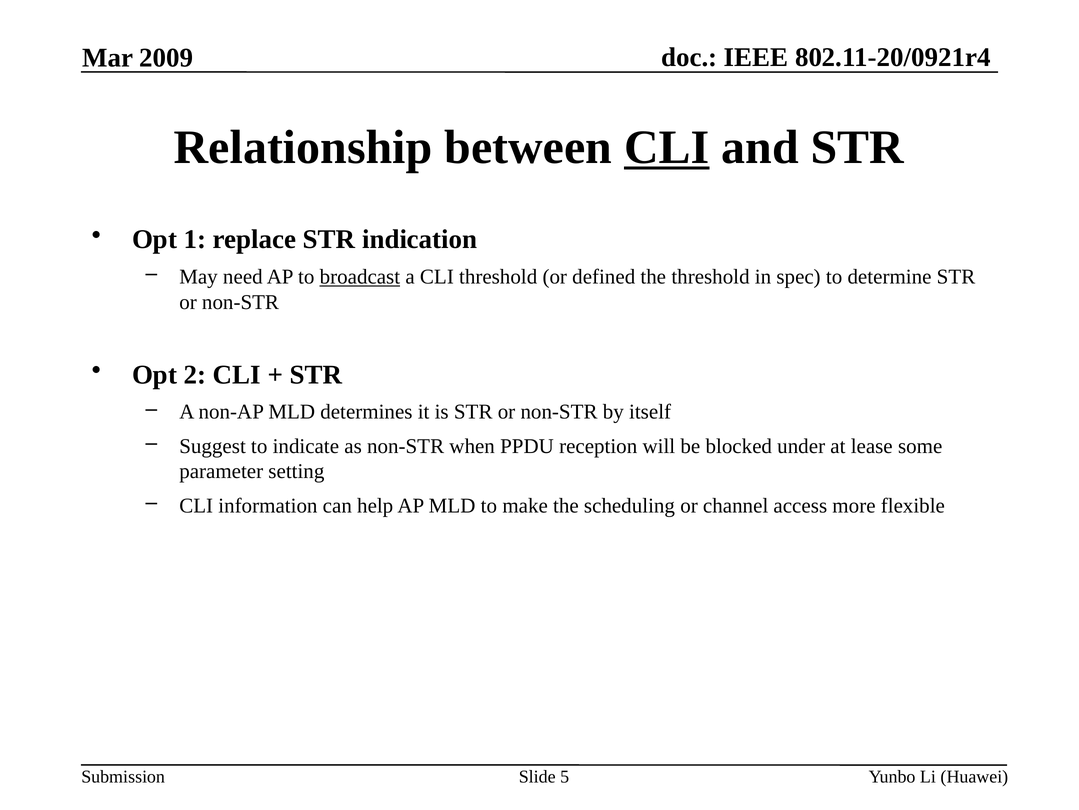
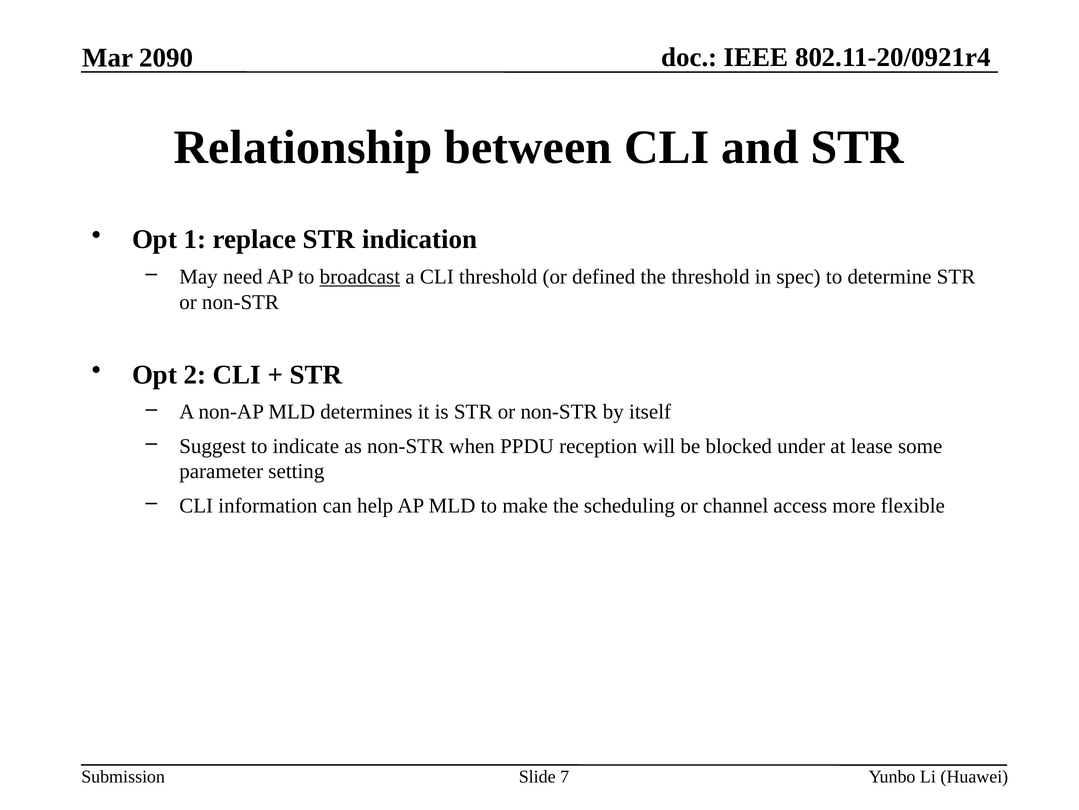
2009: 2009 -> 2090
CLI at (667, 147) underline: present -> none
5: 5 -> 7
